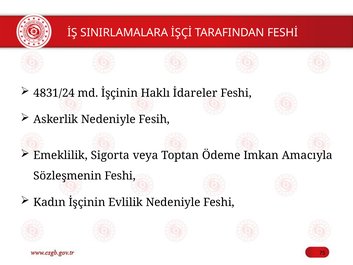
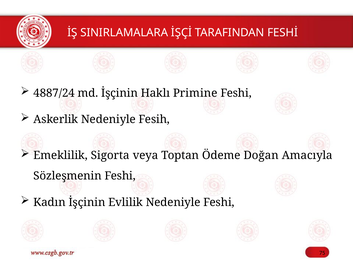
4831/24: 4831/24 -> 4887/24
İdareler: İdareler -> Primine
Imkan: Imkan -> Doğan
